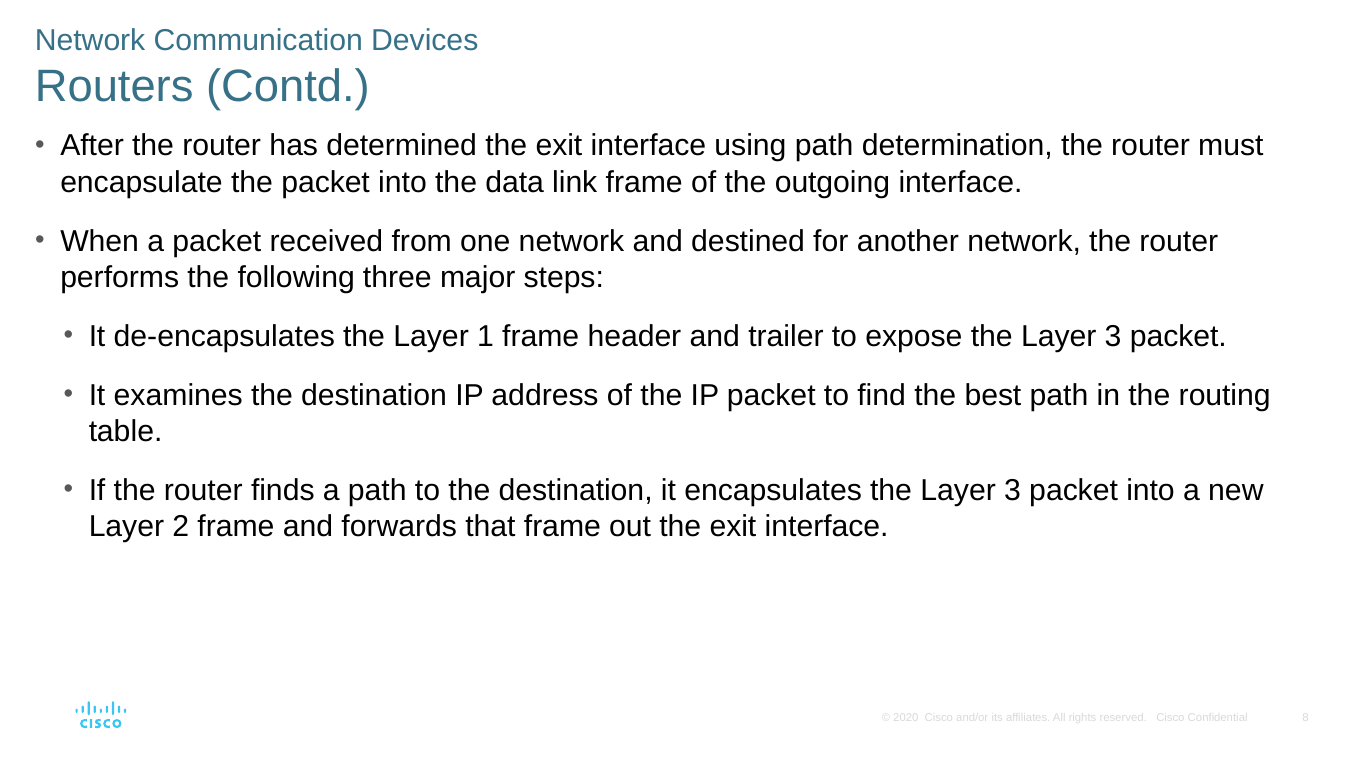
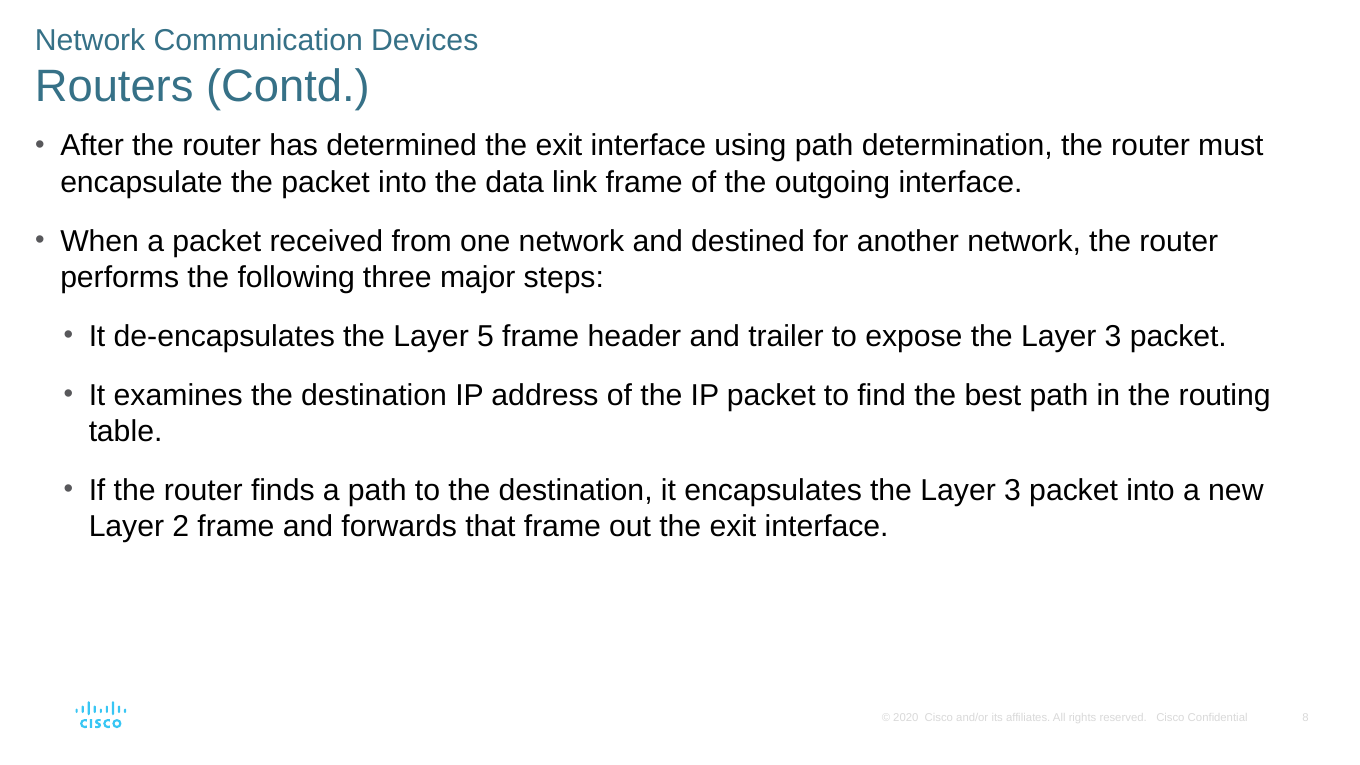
1: 1 -> 5
